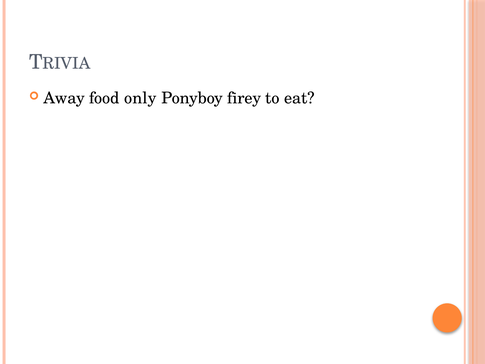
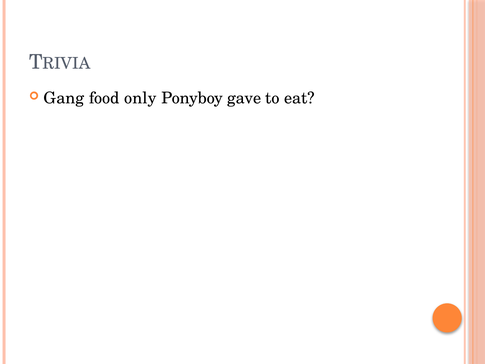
Away: Away -> Gang
firey: firey -> gave
